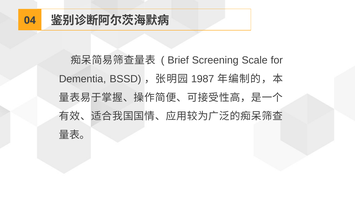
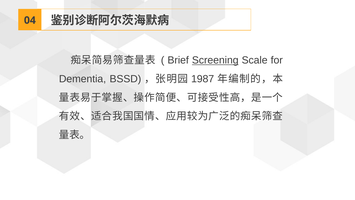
Screening underline: none -> present
